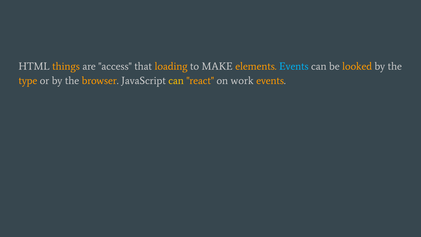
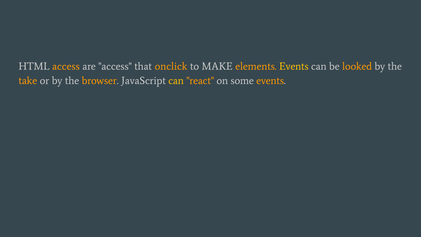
HTML things: things -> access
loading: loading -> onclick
Events at (294, 66) colour: light blue -> yellow
type: type -> take
work: work -> some
